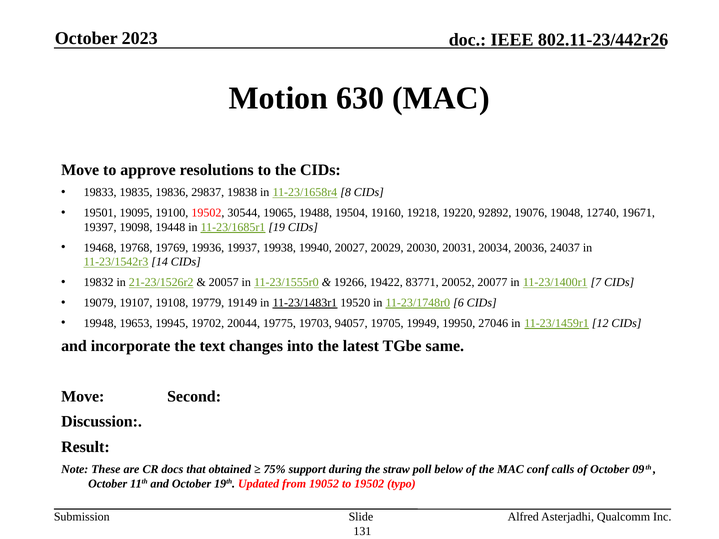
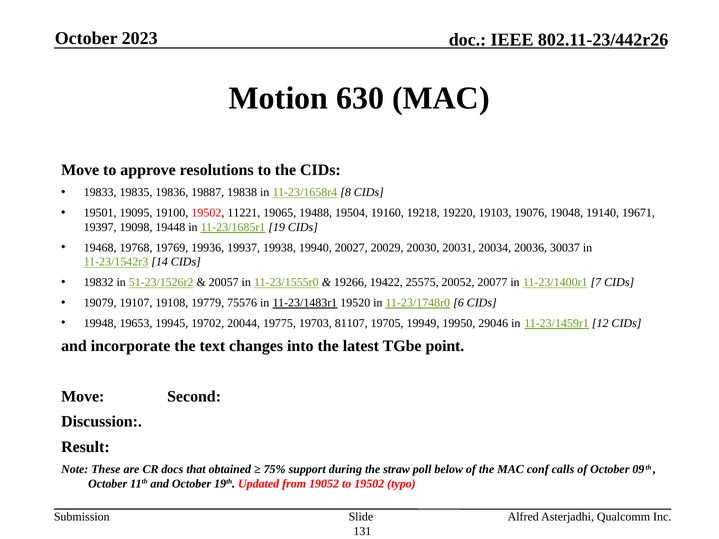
29837: 29837 -> 19887
30544: 30544 -> 11221
92892: 92892 -> 19103
12740: 12740 -> 19140
24037: 24037 -> 30037
21-23/1526r2: 21-23/1526r2 -> 51-23/1526r2
83771: 83771 -> 25575
19149: 19149 -> 75576
94057: 94057 -> 81107
27046: 27046 -> 29046
same: same -> point
